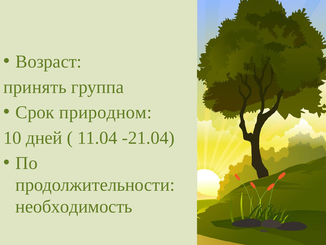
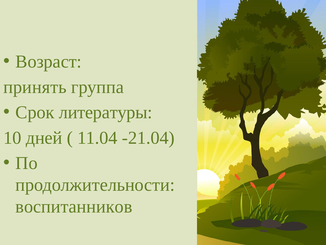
природном: природном -> литературы
необходимость: необходимость -> воспитанников
